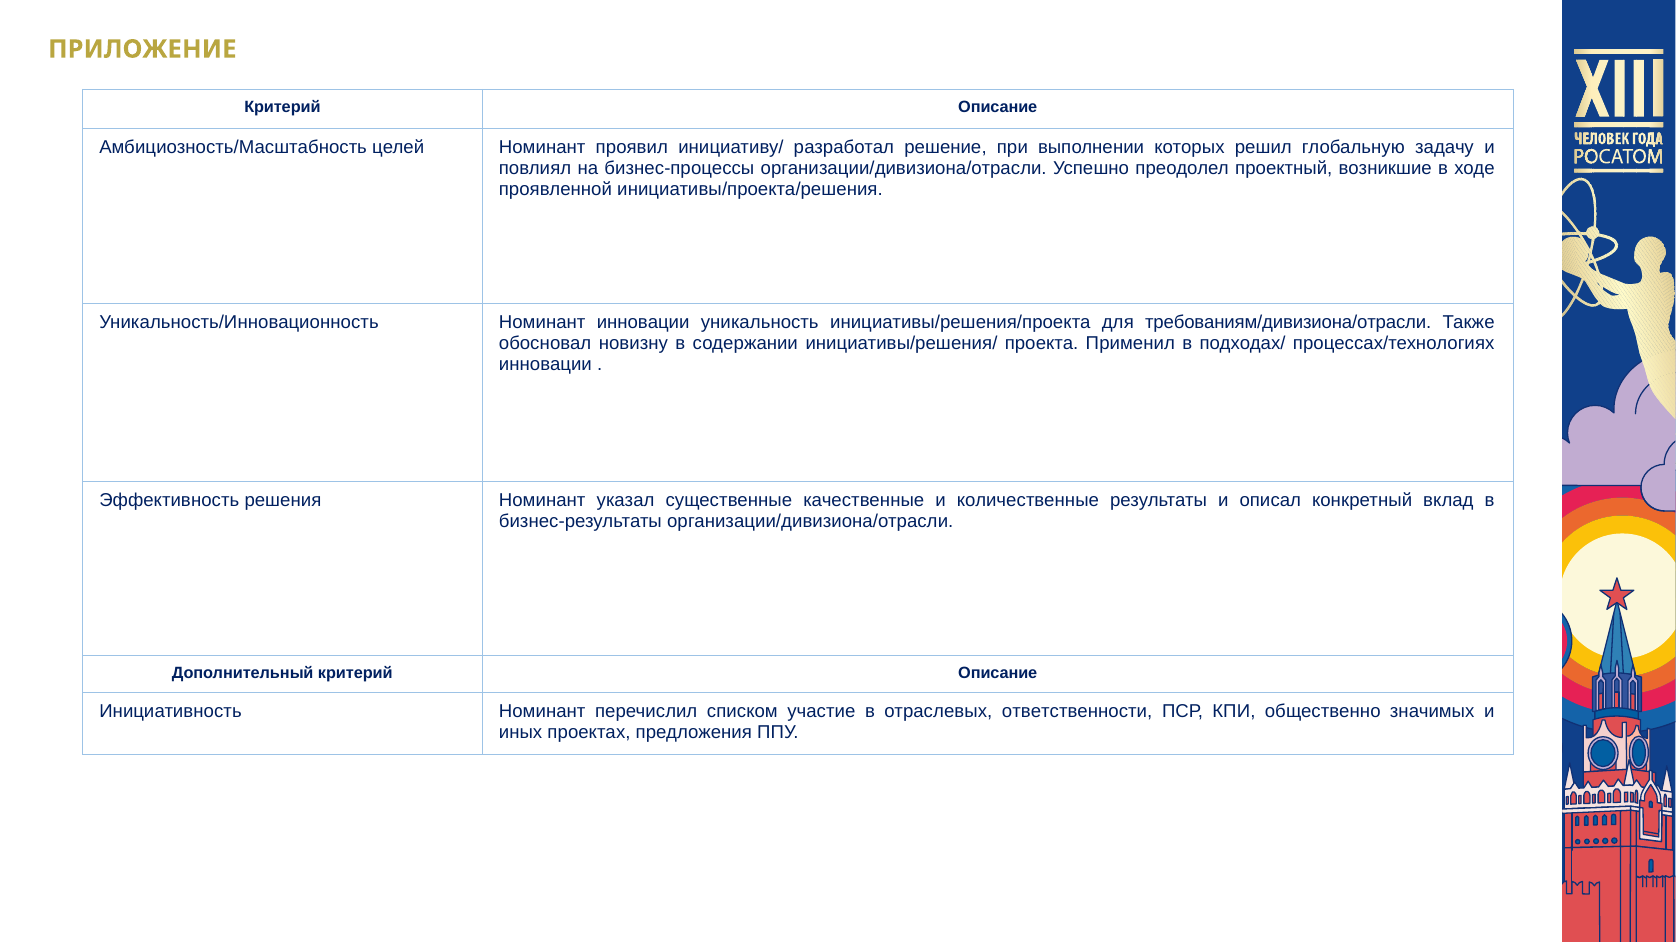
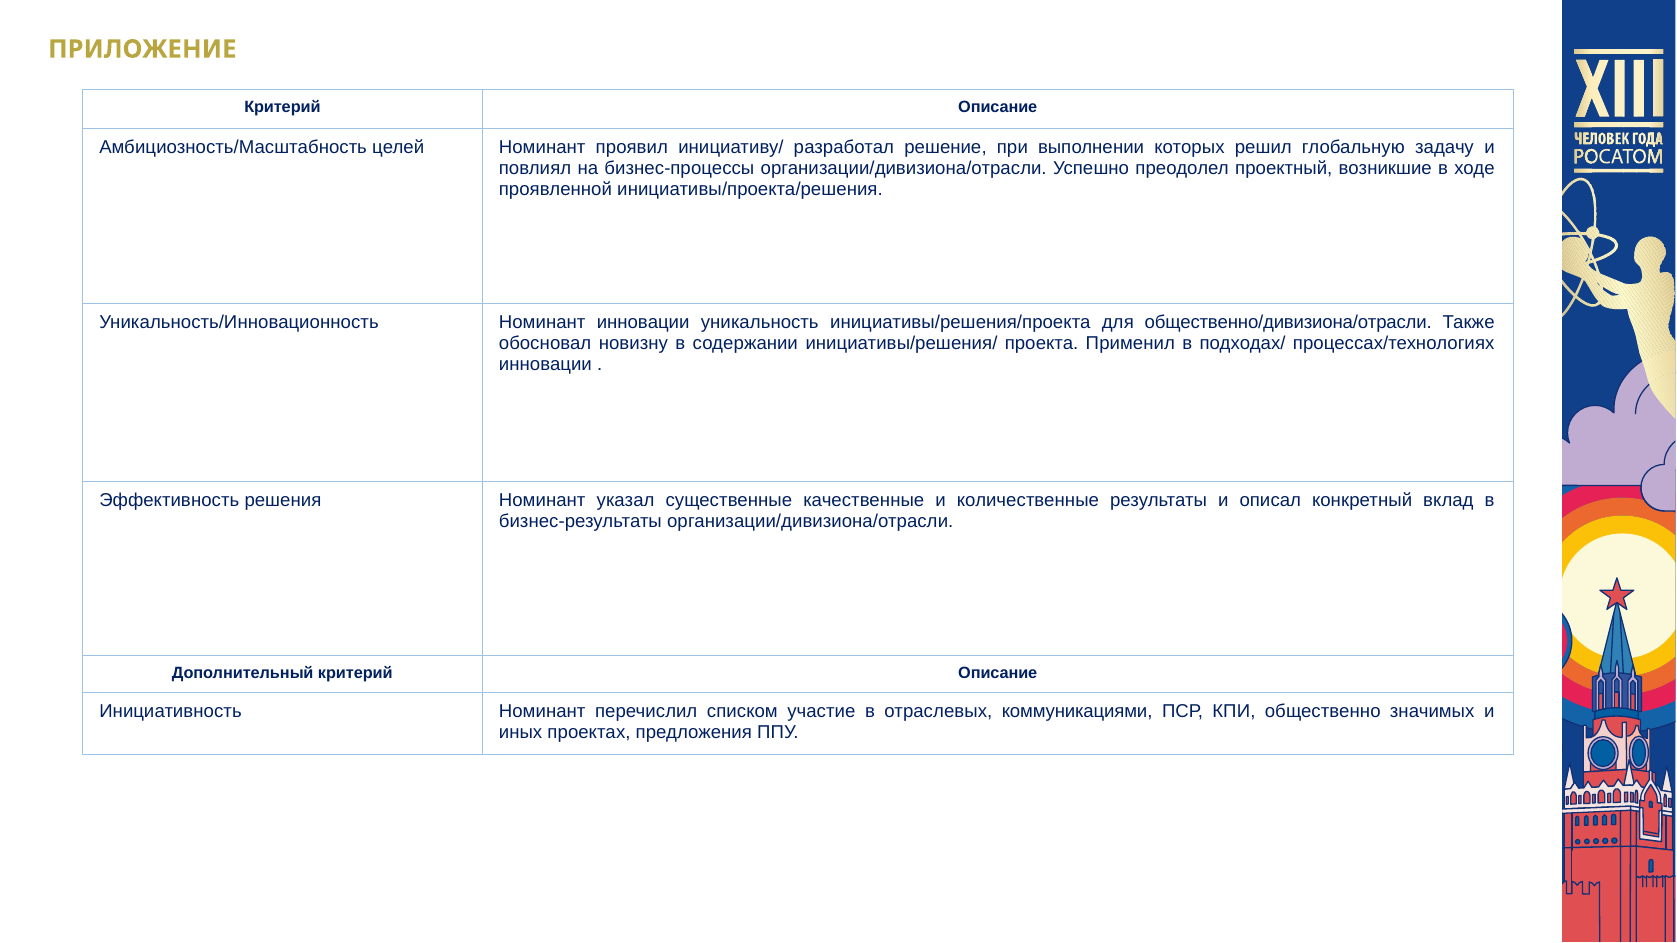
требованиям/дивизиона/отрасли: требованиям/дивизиона/отрасли -> общественно/дивизиона/отрасли
ответственности: ответственности -> коммуникациями
